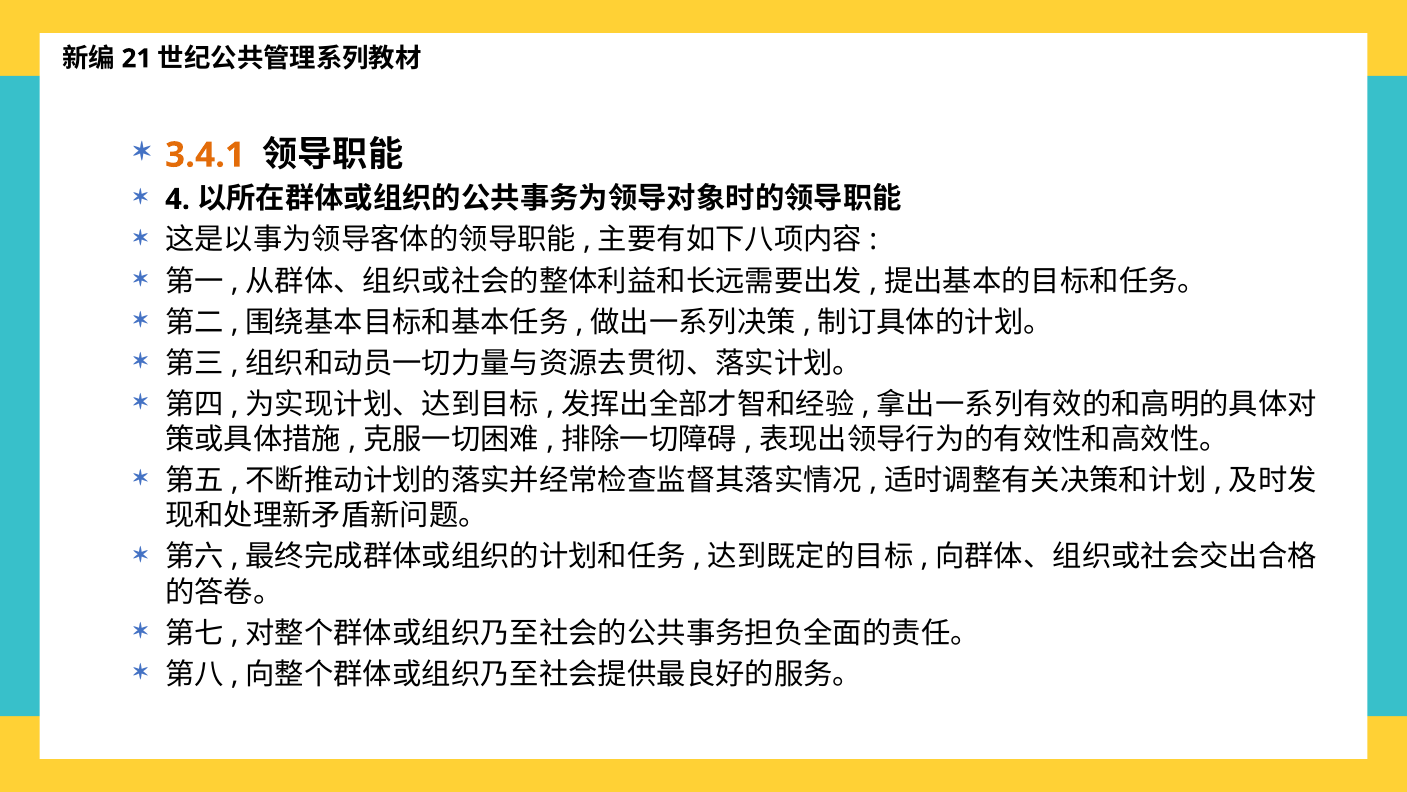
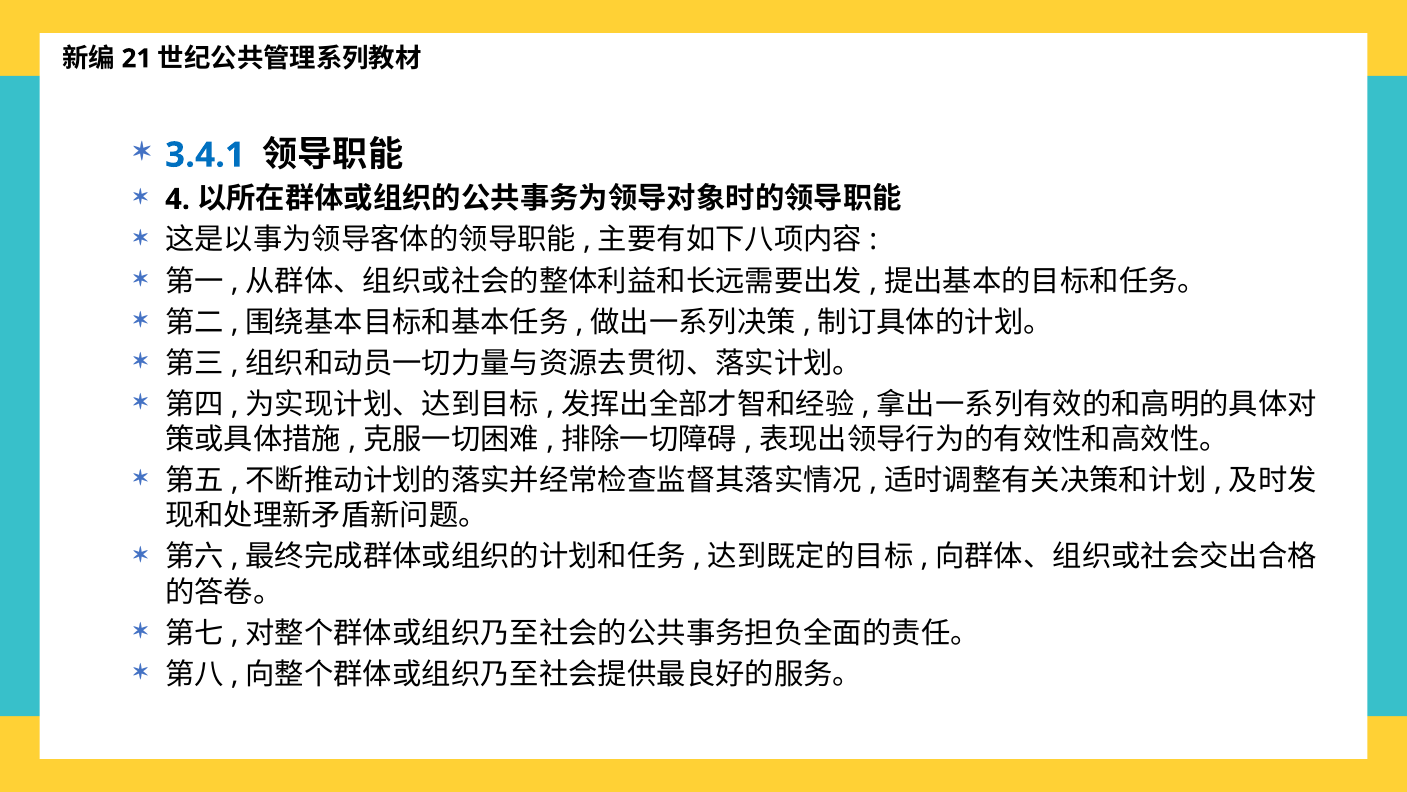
3.4.1 colour: orange -> blue
